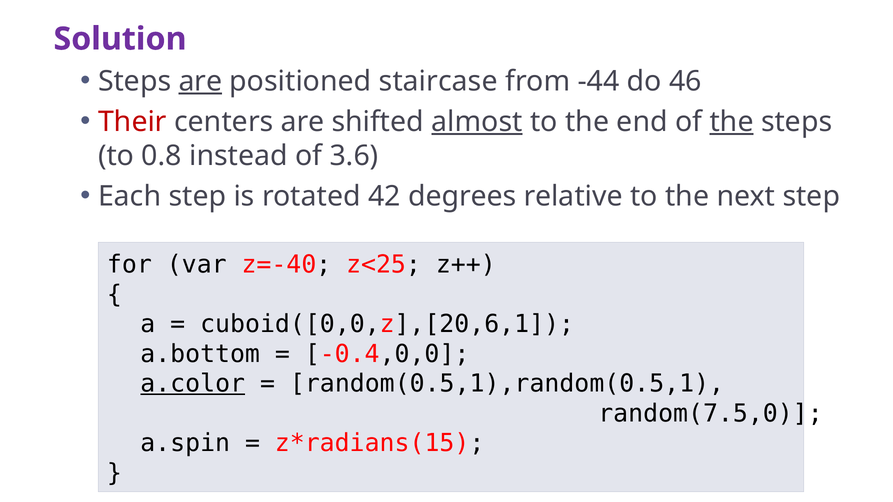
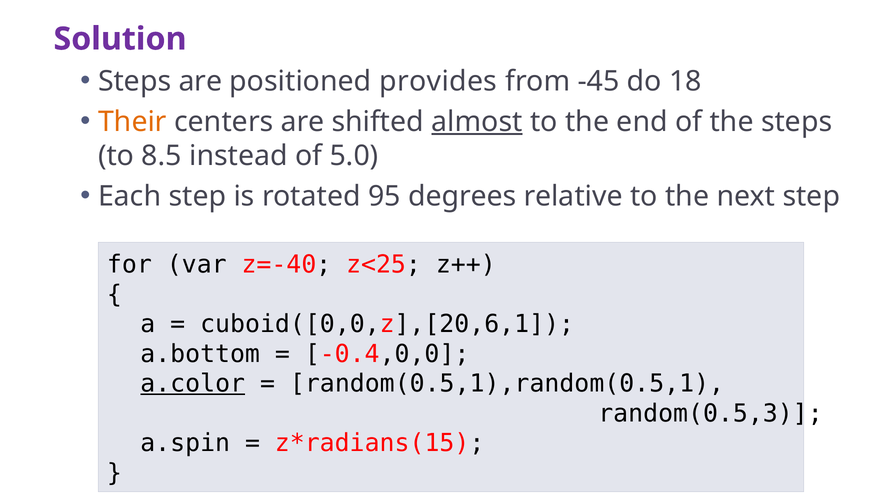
are at (200, 81) underline: present -> none
staircase: staircase -> provides
-44: -44 -> -45
46: 46 -> 18
Their colour: red -> orange
the at (732, 122) underline: present -> none
0.8: 0.8 -> 8.5
3.6: 3.6 -> 5.0
42: 42 -> 95
random(7.5,0: random(7.5,0 -> random(0.5,3
